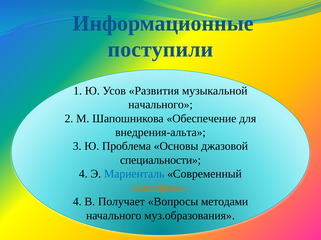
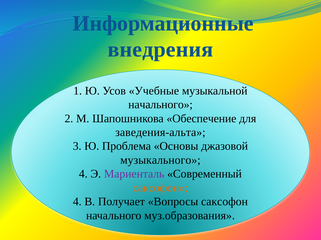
поступили: поступили -> внедрения
Развития: Развития -> Учебные
внедрения-альта: внедрения-альта -> заведения-альта
специальности: специальности -> музыкального
Мариенталь colour: blue -> purple
Вопросы методами: методами -> саксофон
